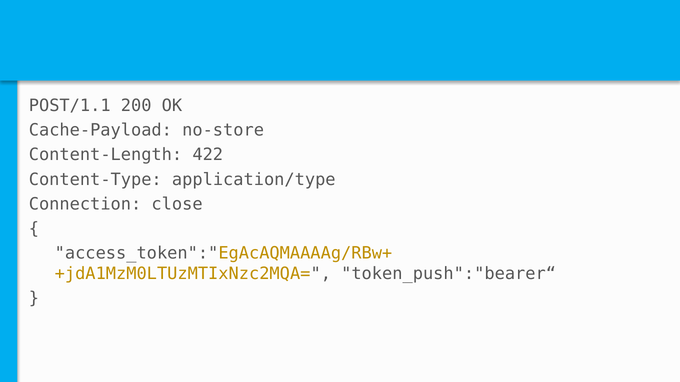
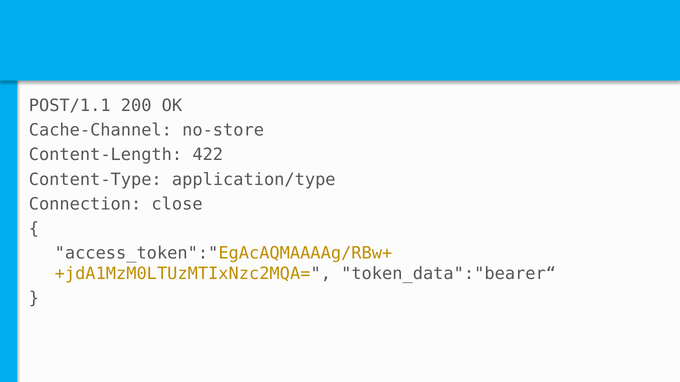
Cache-Payload: Cache-Payload -> Cache-Channel
token_push":"bearer“: token_push":"bearer“ -> token_data":"bearer“
